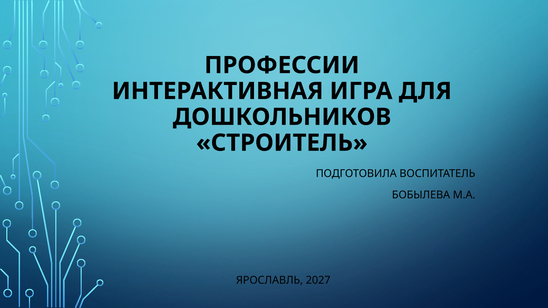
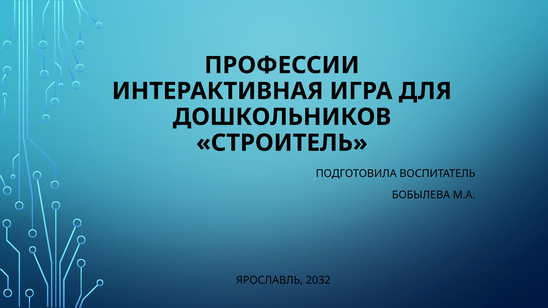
2027: 2027 -> 2032
